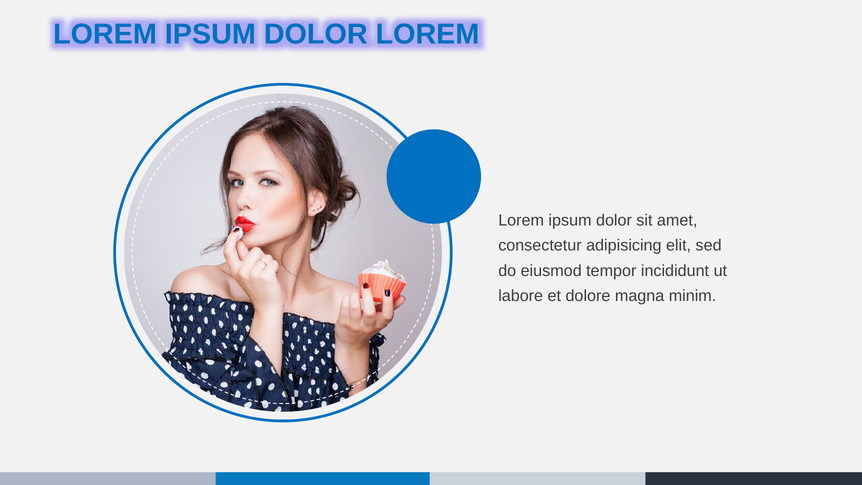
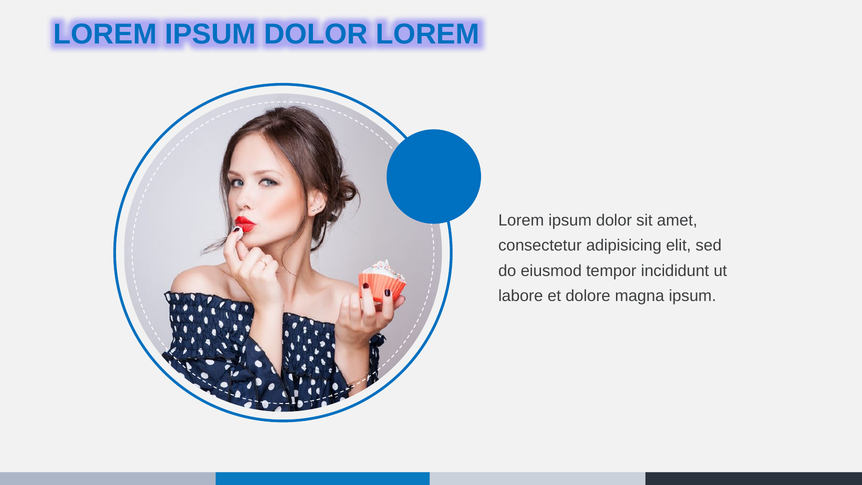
magna minim: minim -> ipsum
